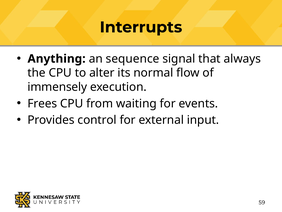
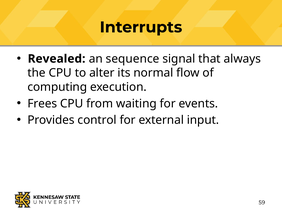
Anything: Anything -> Revealed
immensely: immensely -> computing
